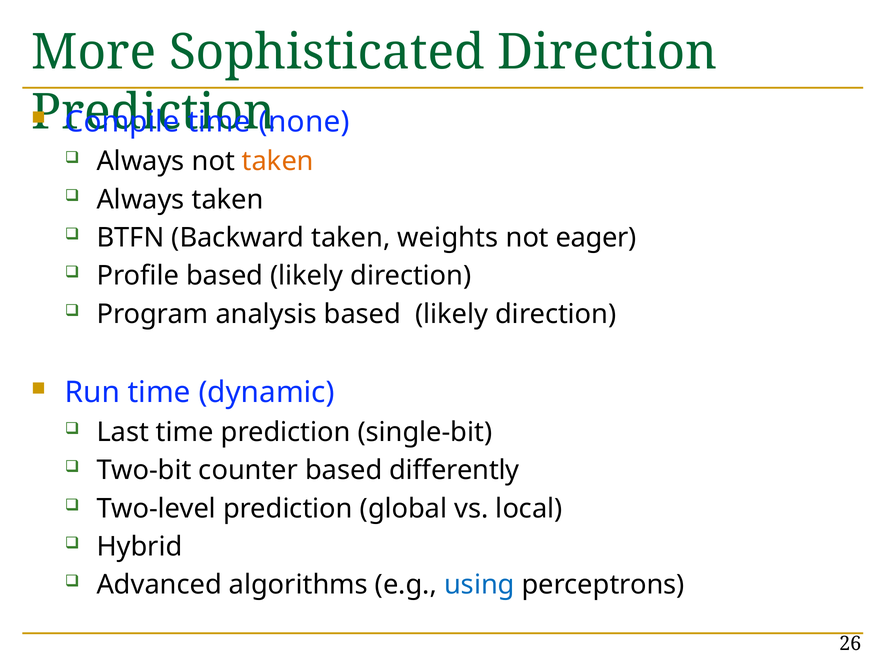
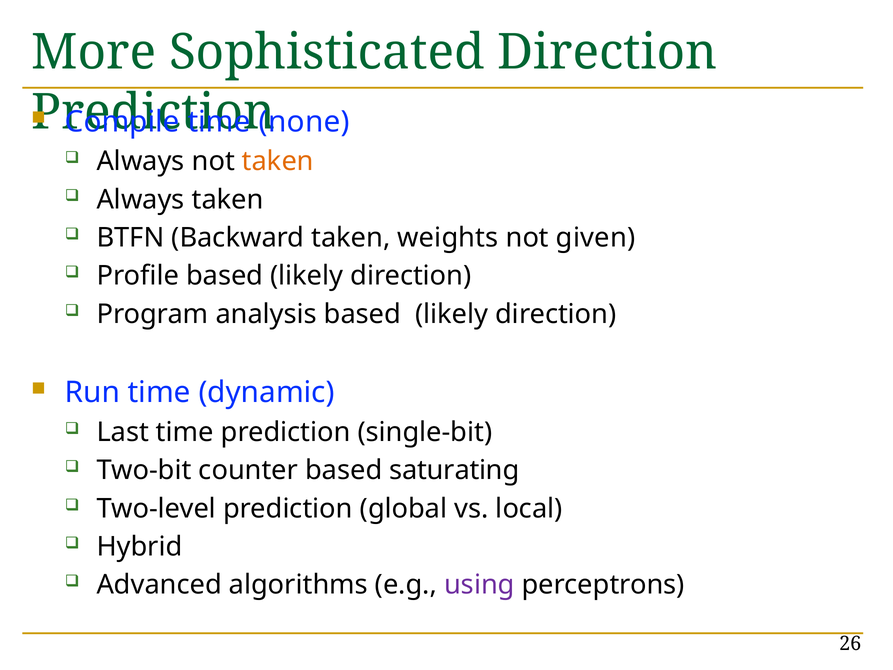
eager: eager -> given
differently: differently -> saturating
using colour: blue -> purple
